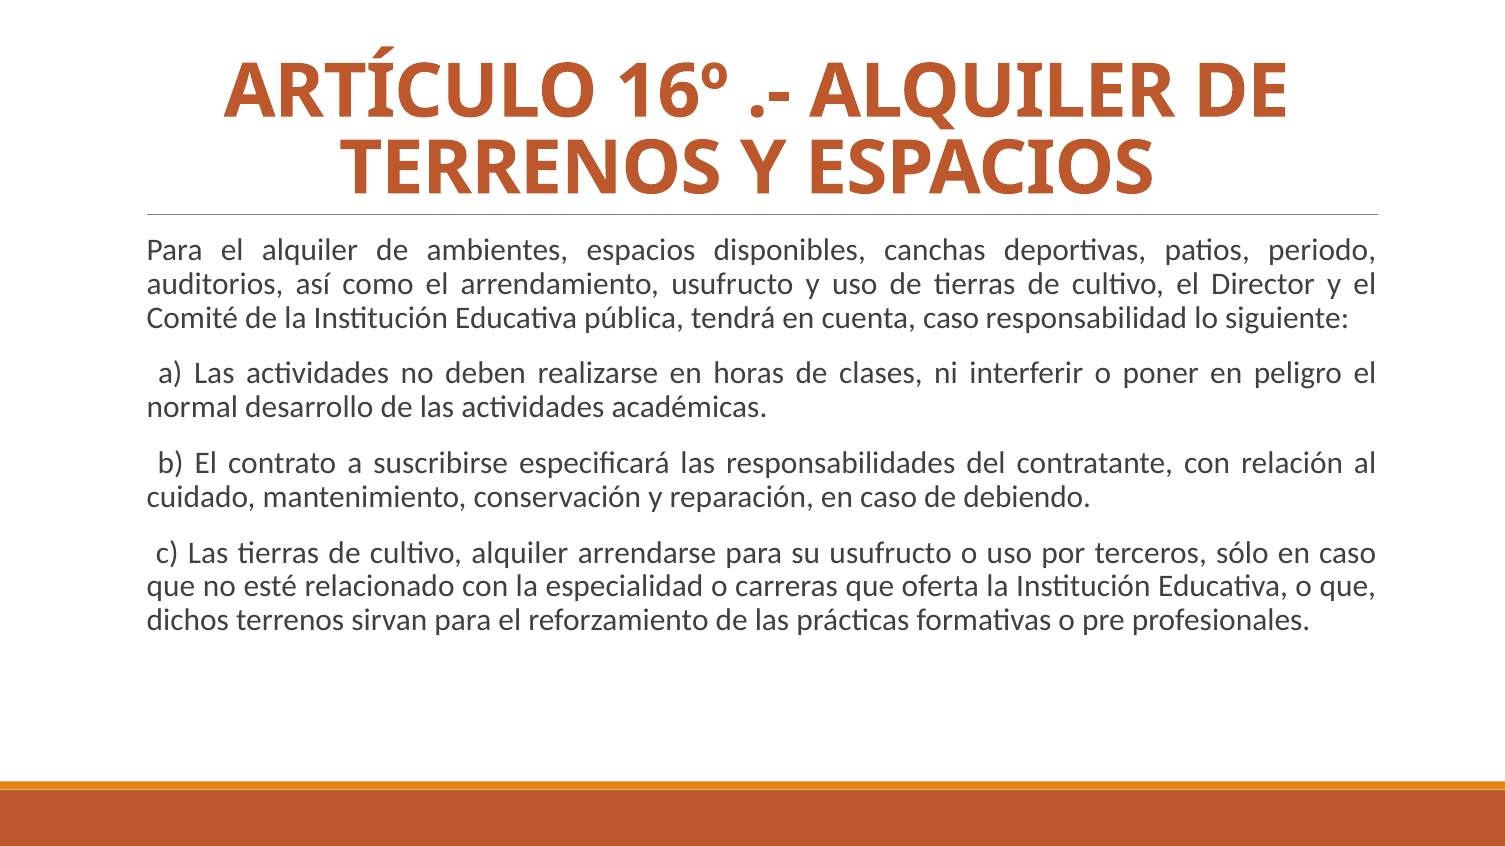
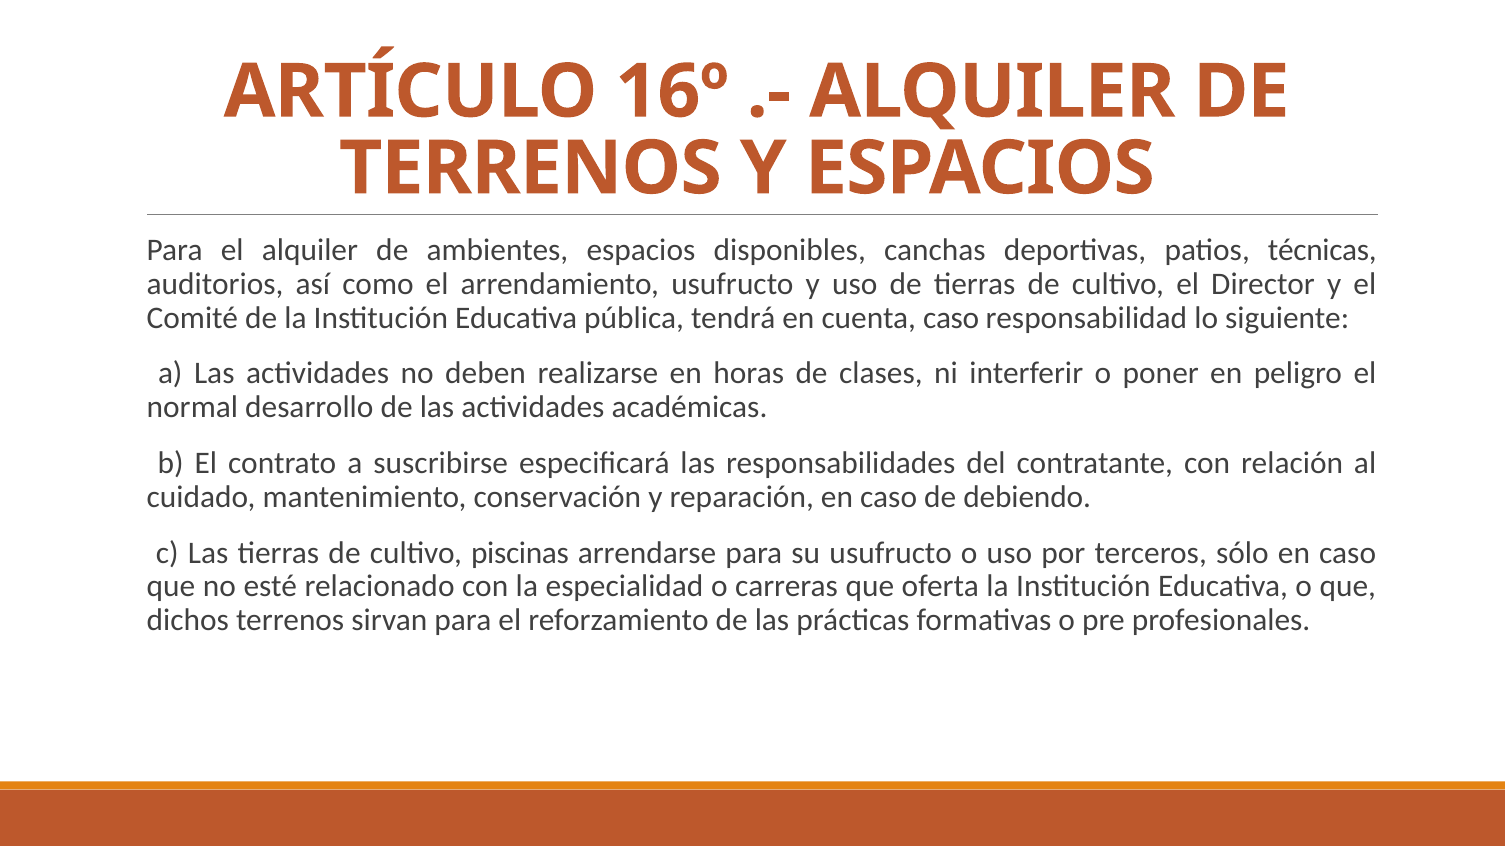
periodo: periodo -> técnicas
cultivo alquiler: alquiler -> piscinas
